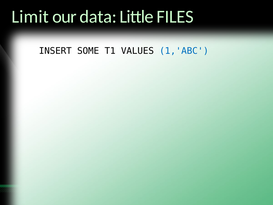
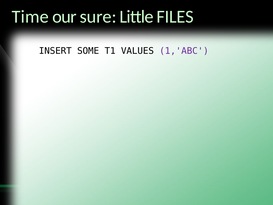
Limit: Limit -> Time
data: data -> sure
1,'ABC colour: blue -> purple
